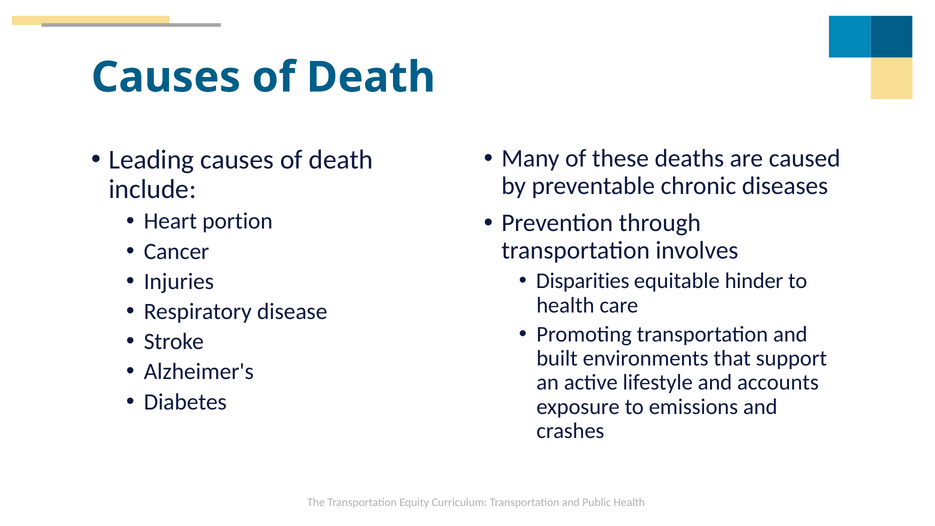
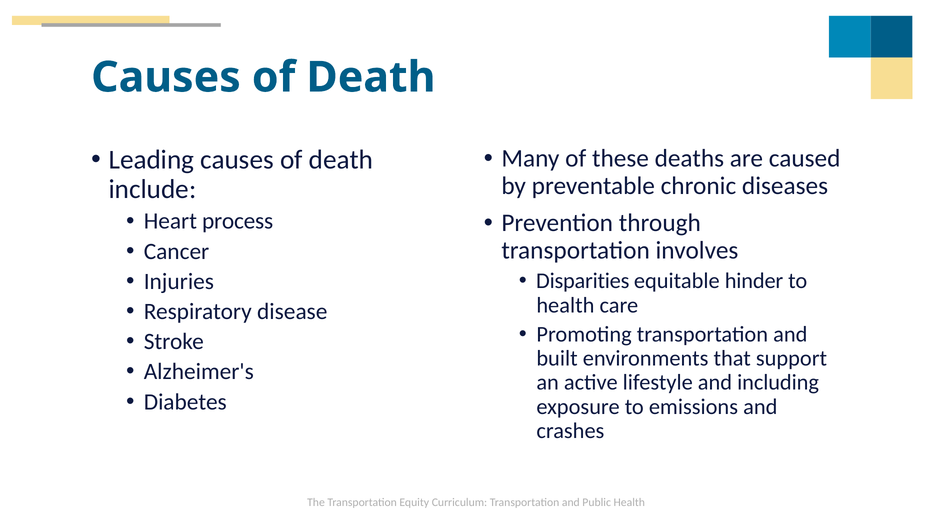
portion: portion -> process
accounts: accounts -> including
